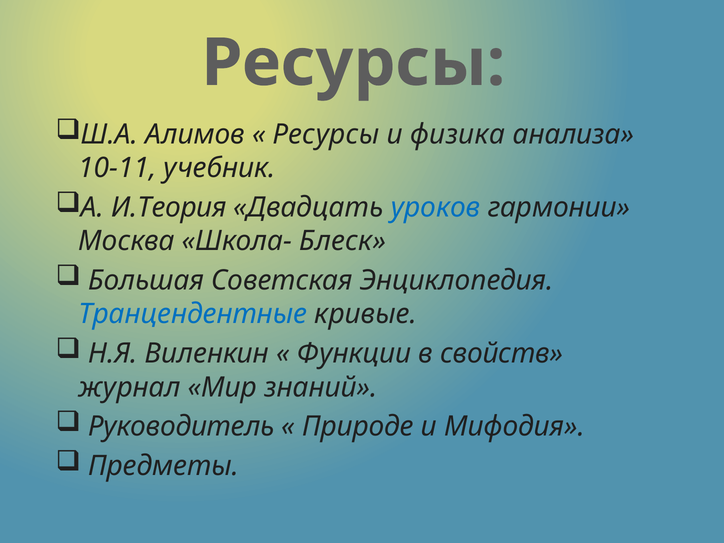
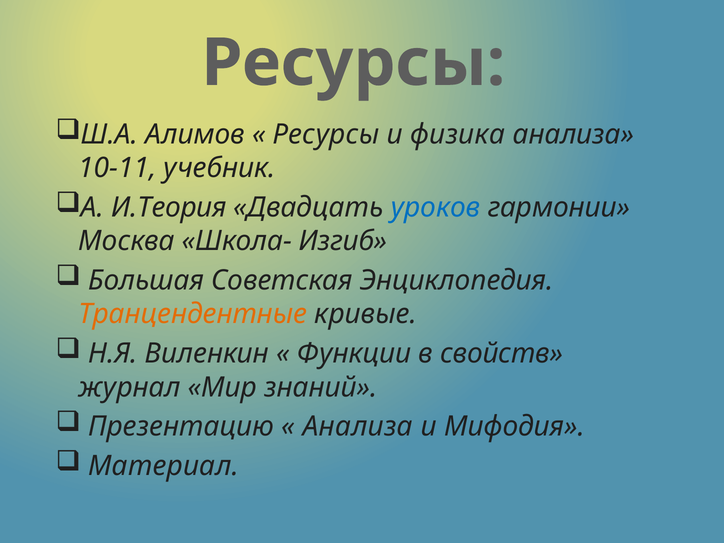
Блеск: Блеск -> Изгиб
Транцендентные colour: blue -> orange
Руководитель: Руководитель -> Презентацию
Природе at (358, 427): Природе -> Анализа
Предметы: Предметы -> Материал
